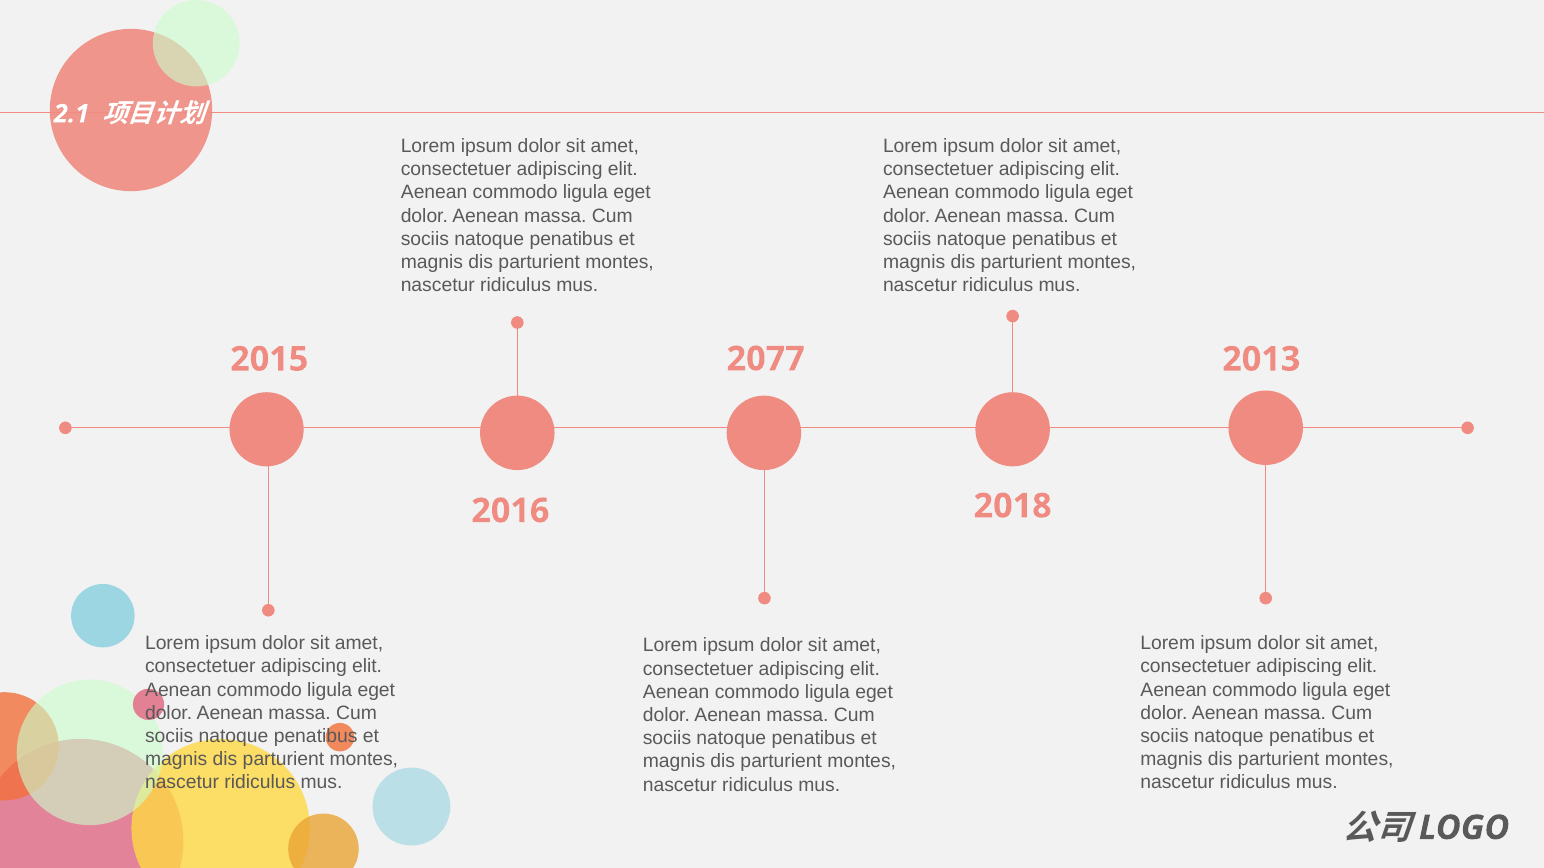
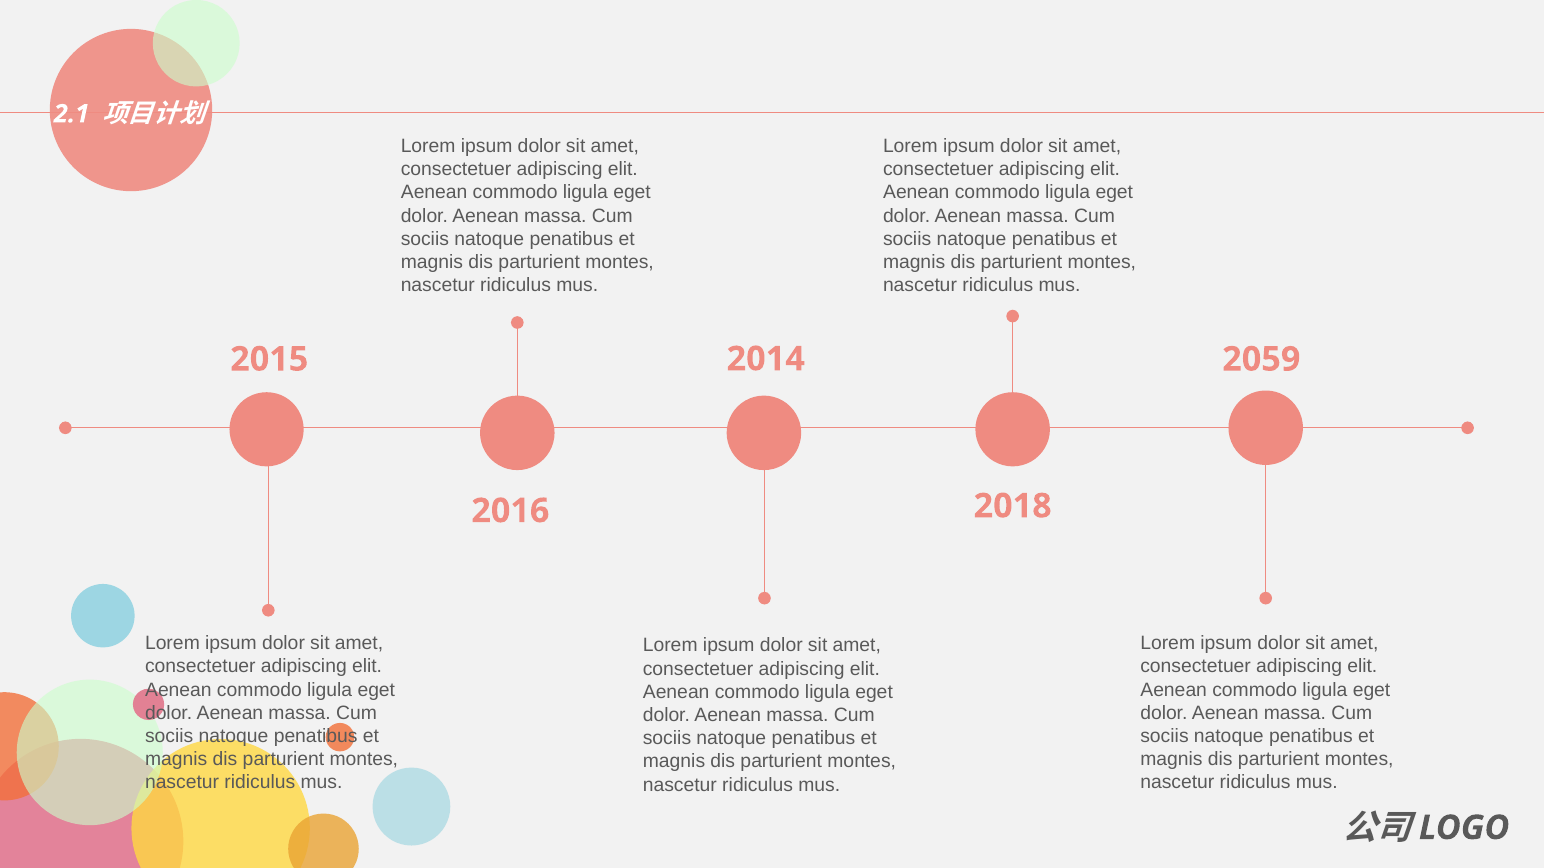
2077: 2077 -> 2014
2013: 2013 -> 2059
